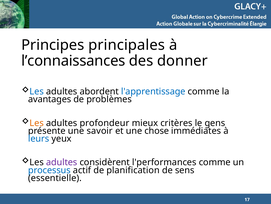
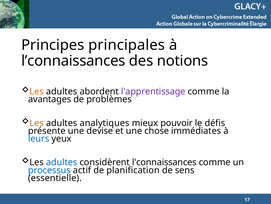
donner: donner -> notions
Les at (37, 91) colour: blue -> orange
l'apprentissage colour: blue -> purple
profondeur: profondeur -> analytiques
critères: critères -> pouvoir
gens: gens -> défis
savoir: savoir -> devise
adultes at (62, 162) colour: purple -> blue
l'performances: l'performances -> l'connaissances
